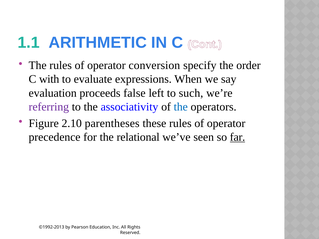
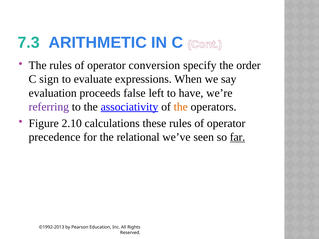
1.1: 1.1 -> 7.3
with: with -> sign
such: such -> have
associativity underline: none -> present
the at (181, 107) colour: blue -> orange
parentheses: parentheses -> calculations
